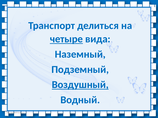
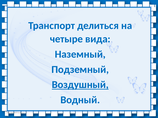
четыре underline: present -> none
